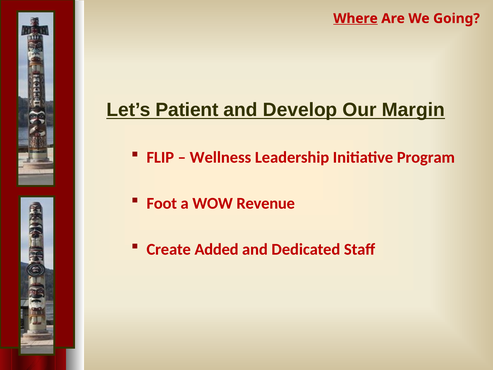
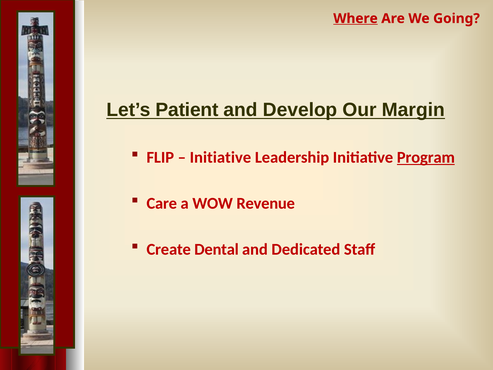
Wellness at (220, 157): Wellness -> Initiative
Program underline: none -> present
Foot: Foot -> Care
Added: Added -> Dental
